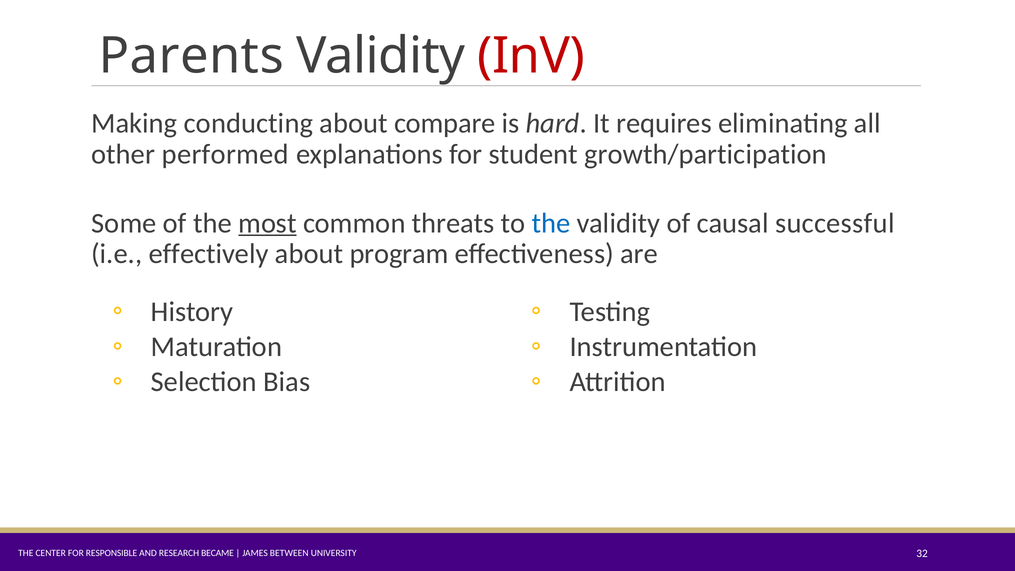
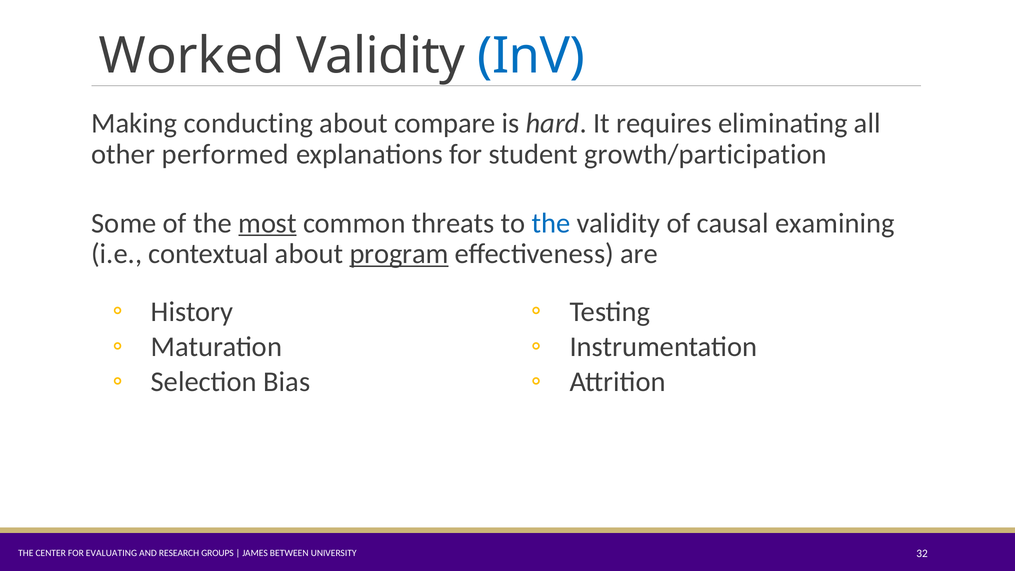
Parents: Parents -> Worked
InV colour: red -> blue
successful: successful -> examining
effectively: effectively -> contextual
program underline: none -> present
RESPONSIBLE: RESPONSIBLE -> EVALUATING
BECAME: BECAME -> GROUPS
